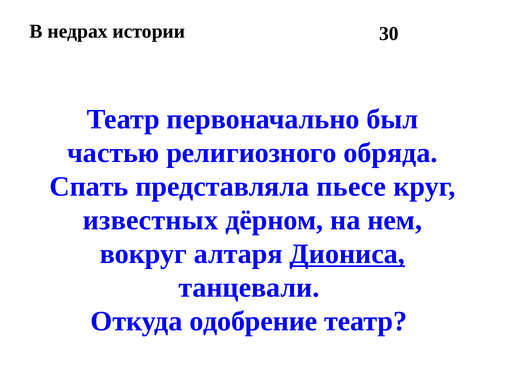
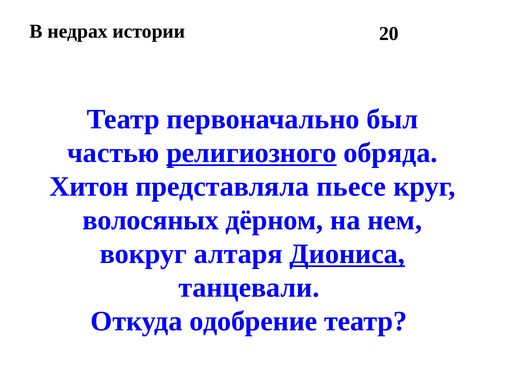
30: 30 -> 20
религиозного underline: none -> present
Спать: Спать -> Хитон
известных: известных -> волосяных
